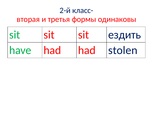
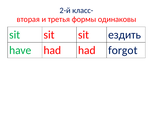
stolen: stolen -> forgot
